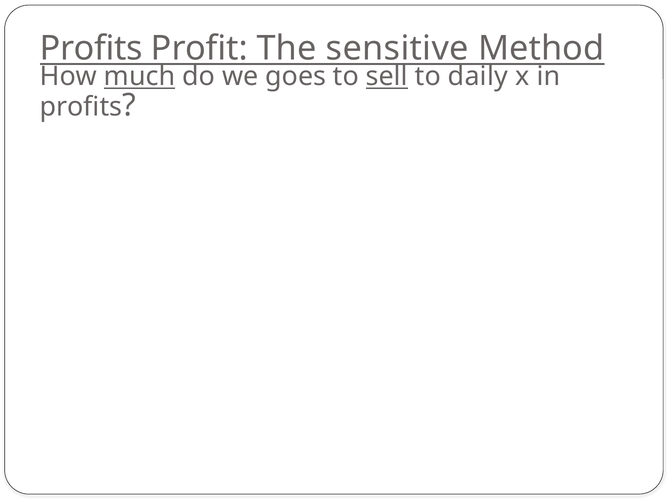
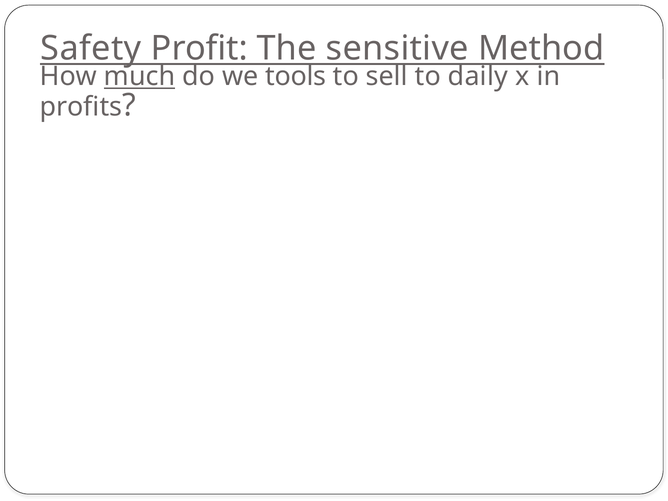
Profits at (91, 48): Profits -> Safety
goes: goes -> tools
sell underline: present -> none
